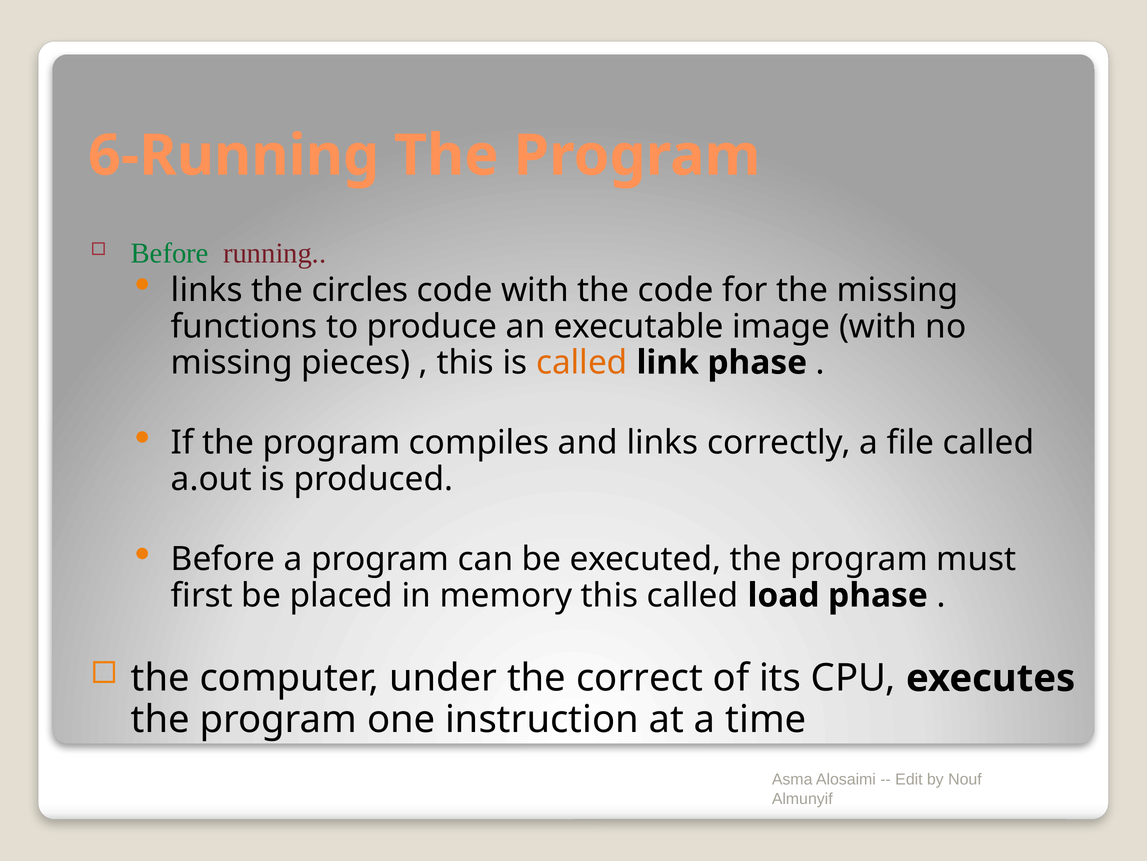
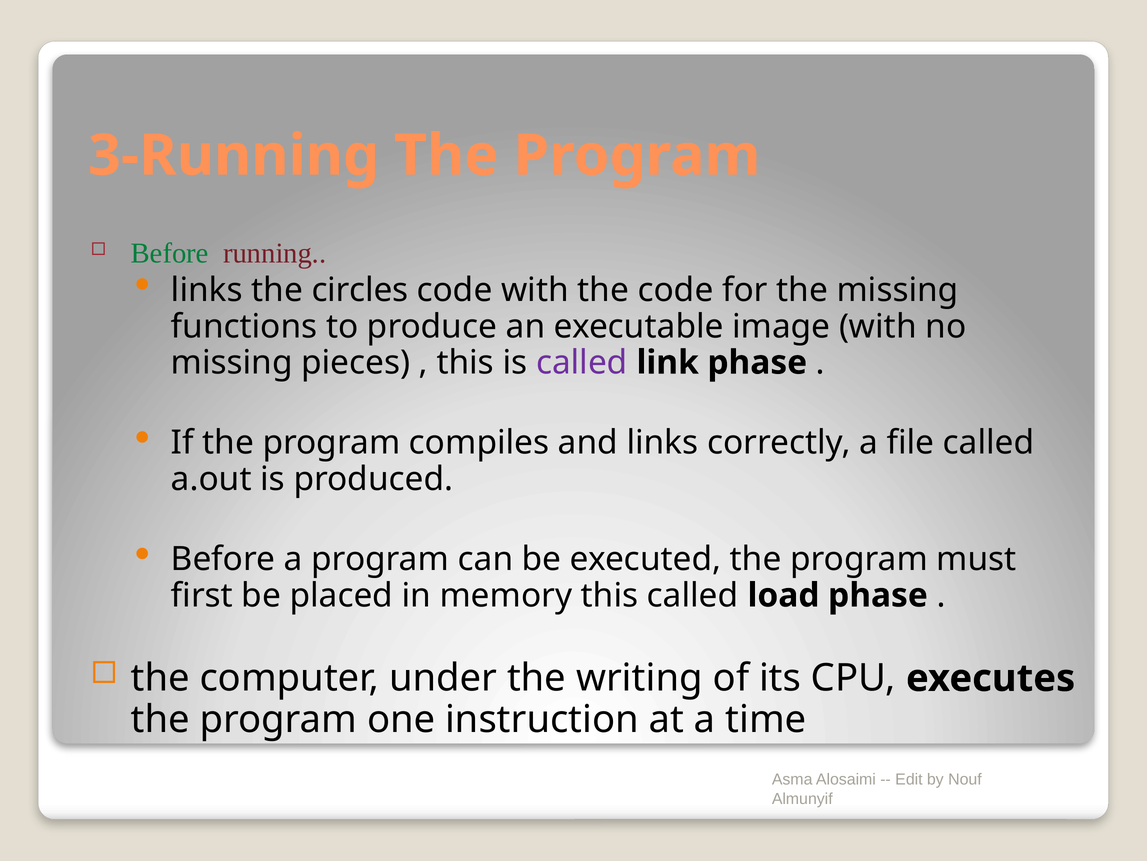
6-Running: 6-Running -> 3-Running
called at (582, 362) colour: orange -> purple
correct: correct -> writing
